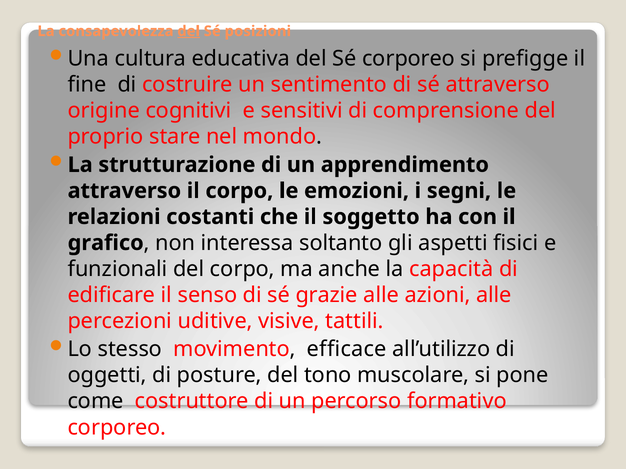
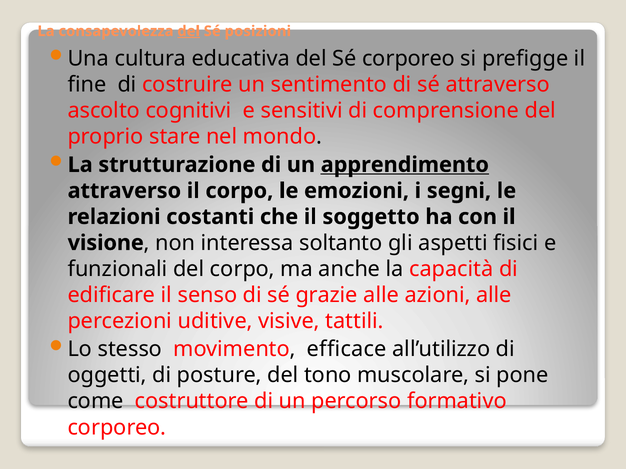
origine: origine -> ascolto
apprendimento underline: none -> present
grafico: grafico -> visione
